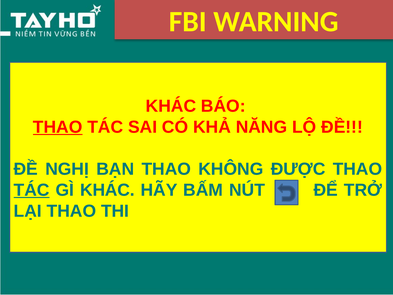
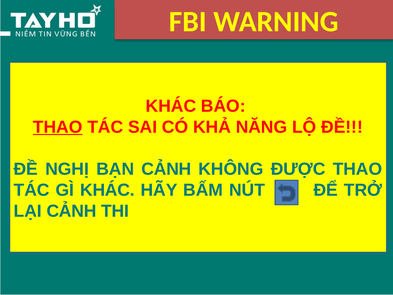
BẠN THAO: THAO -> CẢNH
TÁC at (32, 190) underline: present -> none
LẠI THAO: THAO -> CẢNH
